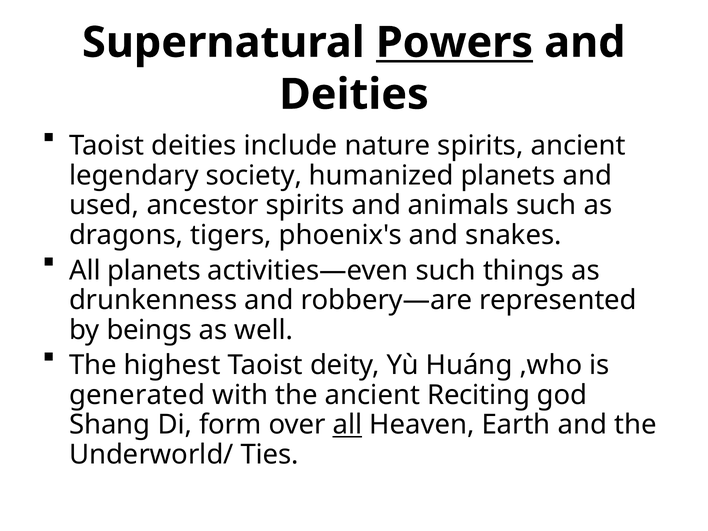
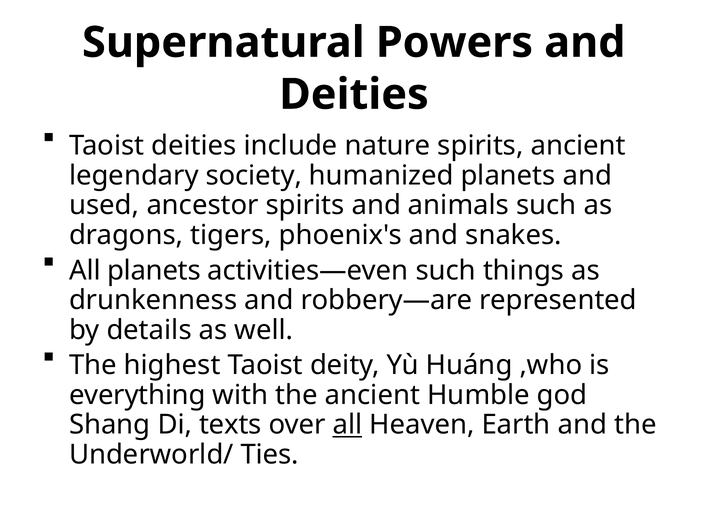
Powers underline: present -> none
beings: beings -> details
generated: generated -> everything
Reciting: Reciting -> Humble
form: form -> texts
